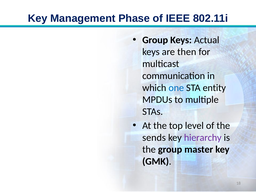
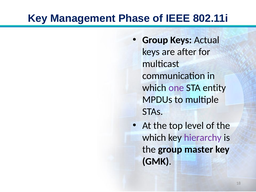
then: then -> after
one colour: blue -> purple
sends at (154, 138): sends -> which
